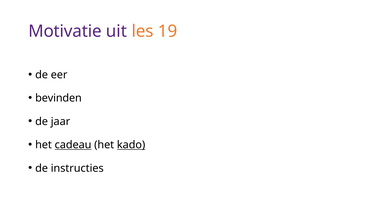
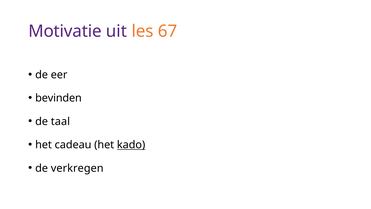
19: 19 -> 67
jaar: jaar -> taal
cadeau underline: present -> none
instructies: instructies -> verkregen
